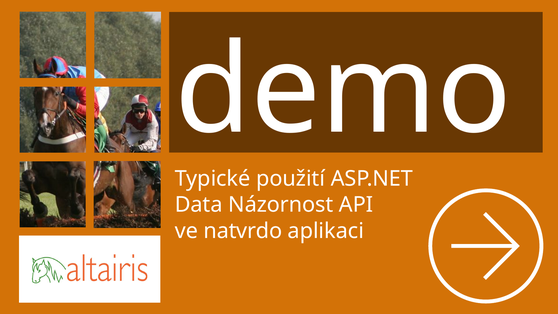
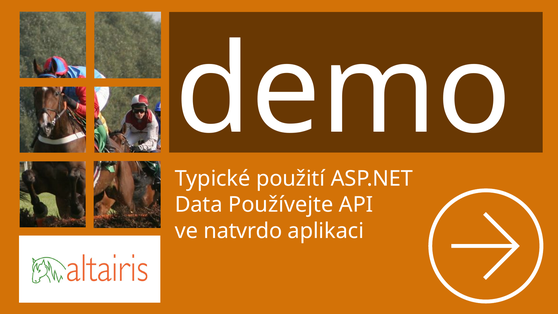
Názornost: Názornost -> Používejte
